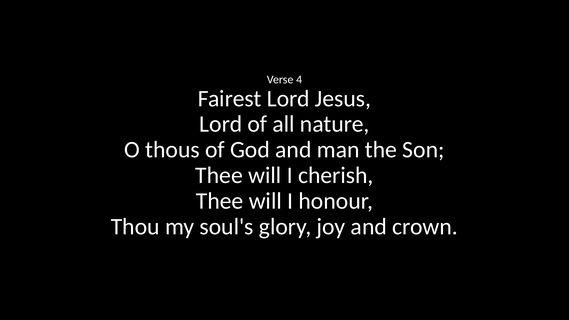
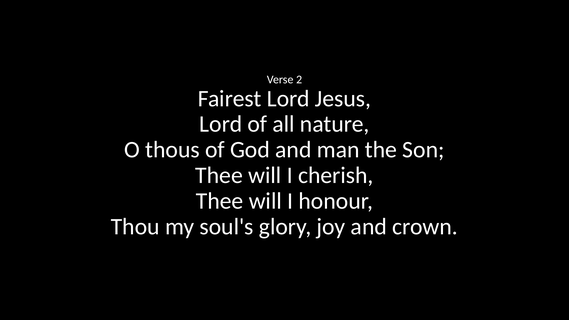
4: 4 -> 2
